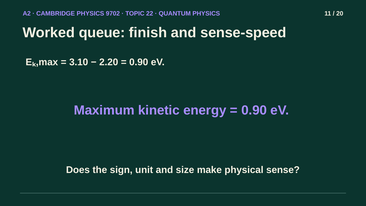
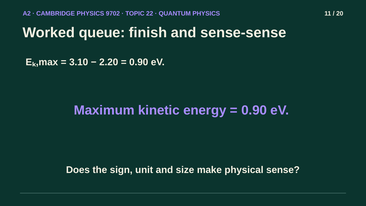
sense-speed: sense-speed -> sense-sense
